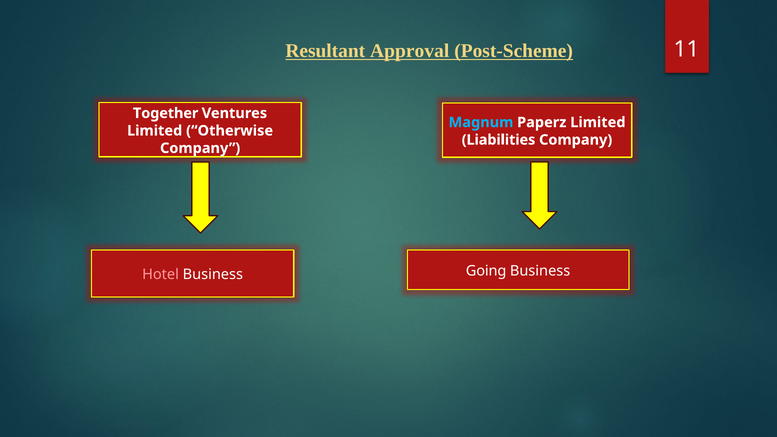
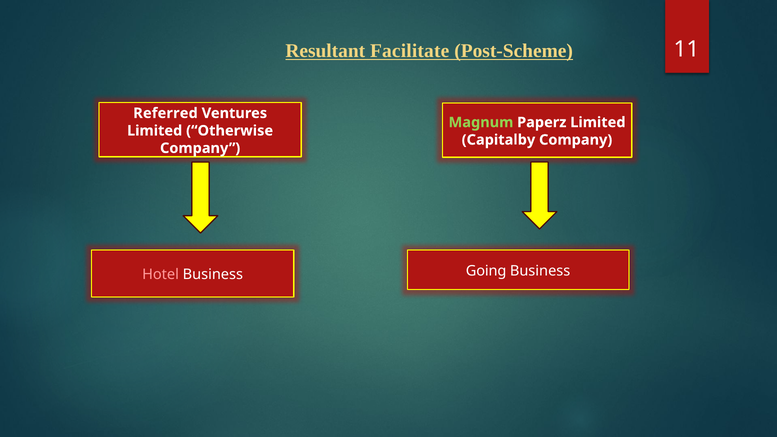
Approval: Approval -> Facilitate
Together: Together -> Referred
Magnum colour: light blue -> light green
Liabilities: Liabilities -> Capitalby
